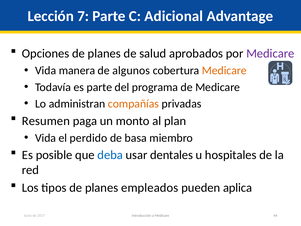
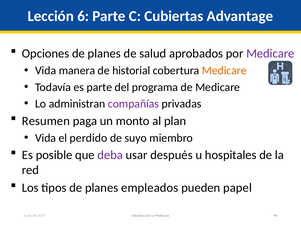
7: 7 -> 6
Adicional: Adicional -> Cubiertas
algunos: algunos -> historial
compañías colour: orange -> purple
basa: basa -> suyo
deba colour: blue -> purple
dentales: dentales -> después
aplica: aplica -> papel
